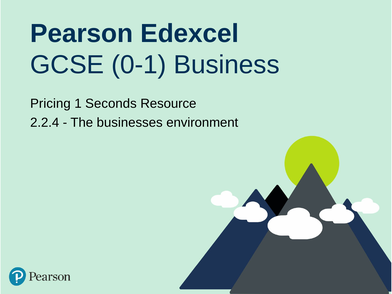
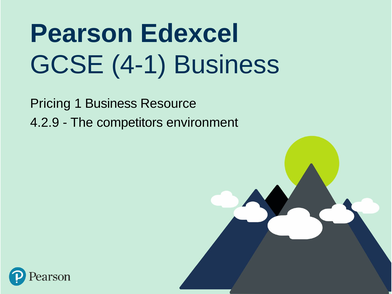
0-1: 0-1 -> 4-1
1 Seconds: Seconds -> Business
2.2.4: 2.2.4 -> 4.2.9
businesses: businesses -> competitors
